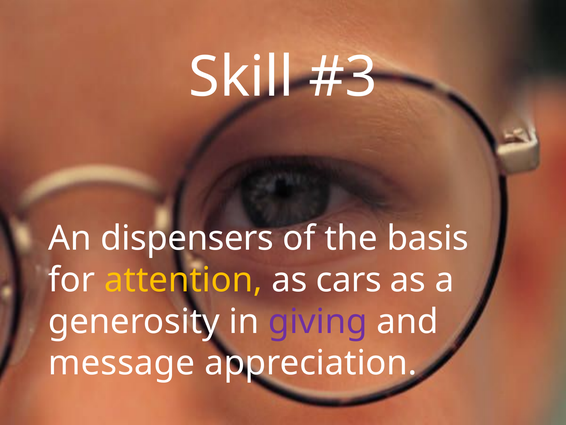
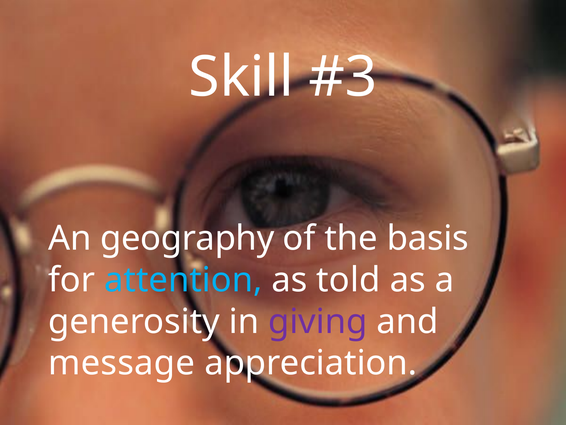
dispensers: dispensers -> geography
attention colour: yellow -> light blue
cars: cars -> told
